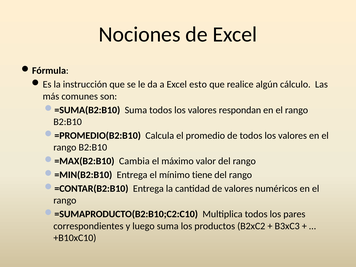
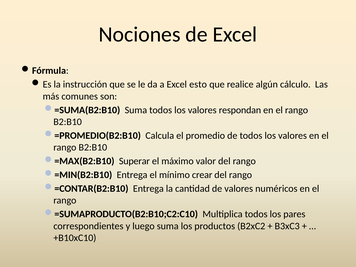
Cambia: Cambia -> Superar
tiene: tiene -> crear
